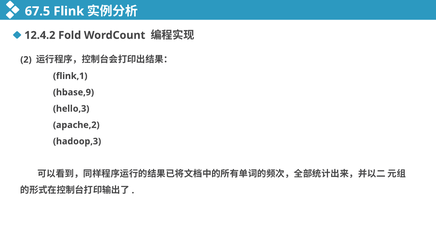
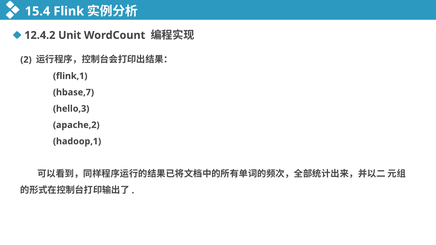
67.5: 67.5 -> 15.4
Fold: Fold -> Unit
hbase,9: hbase,9 -> hbase,7
hadoop,3: hadoop,3 -> hadoop,1
